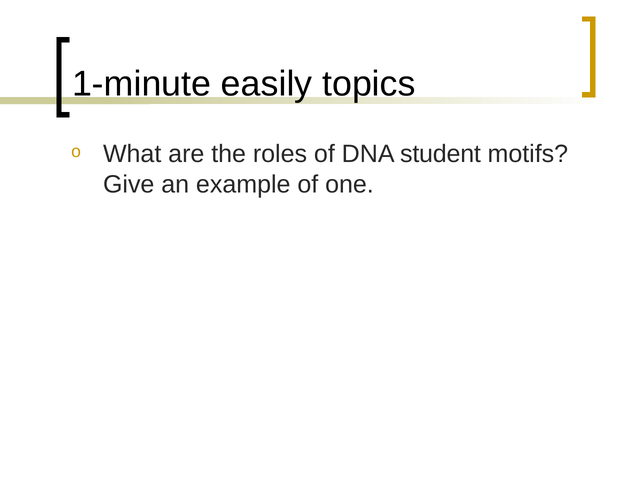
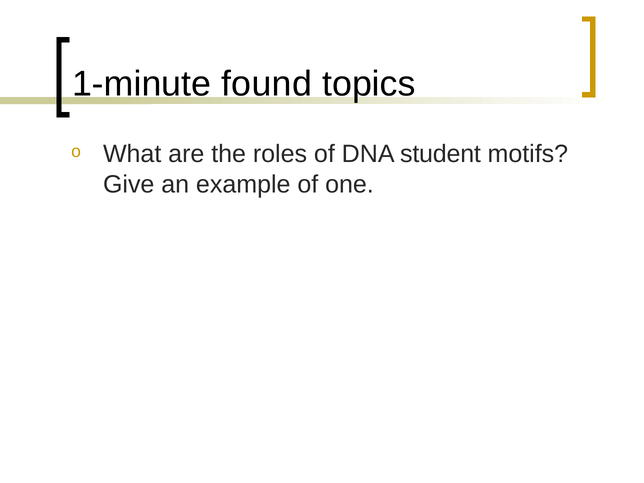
easily: easily -> found
